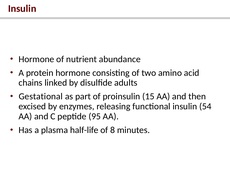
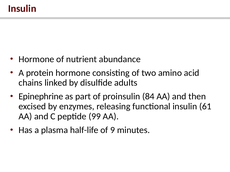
Gestational: Gestational -> Epinephrine
15: 15 -> 84
54: 54 -> 61
95: 95 -> 99
8: 8 -> 9
